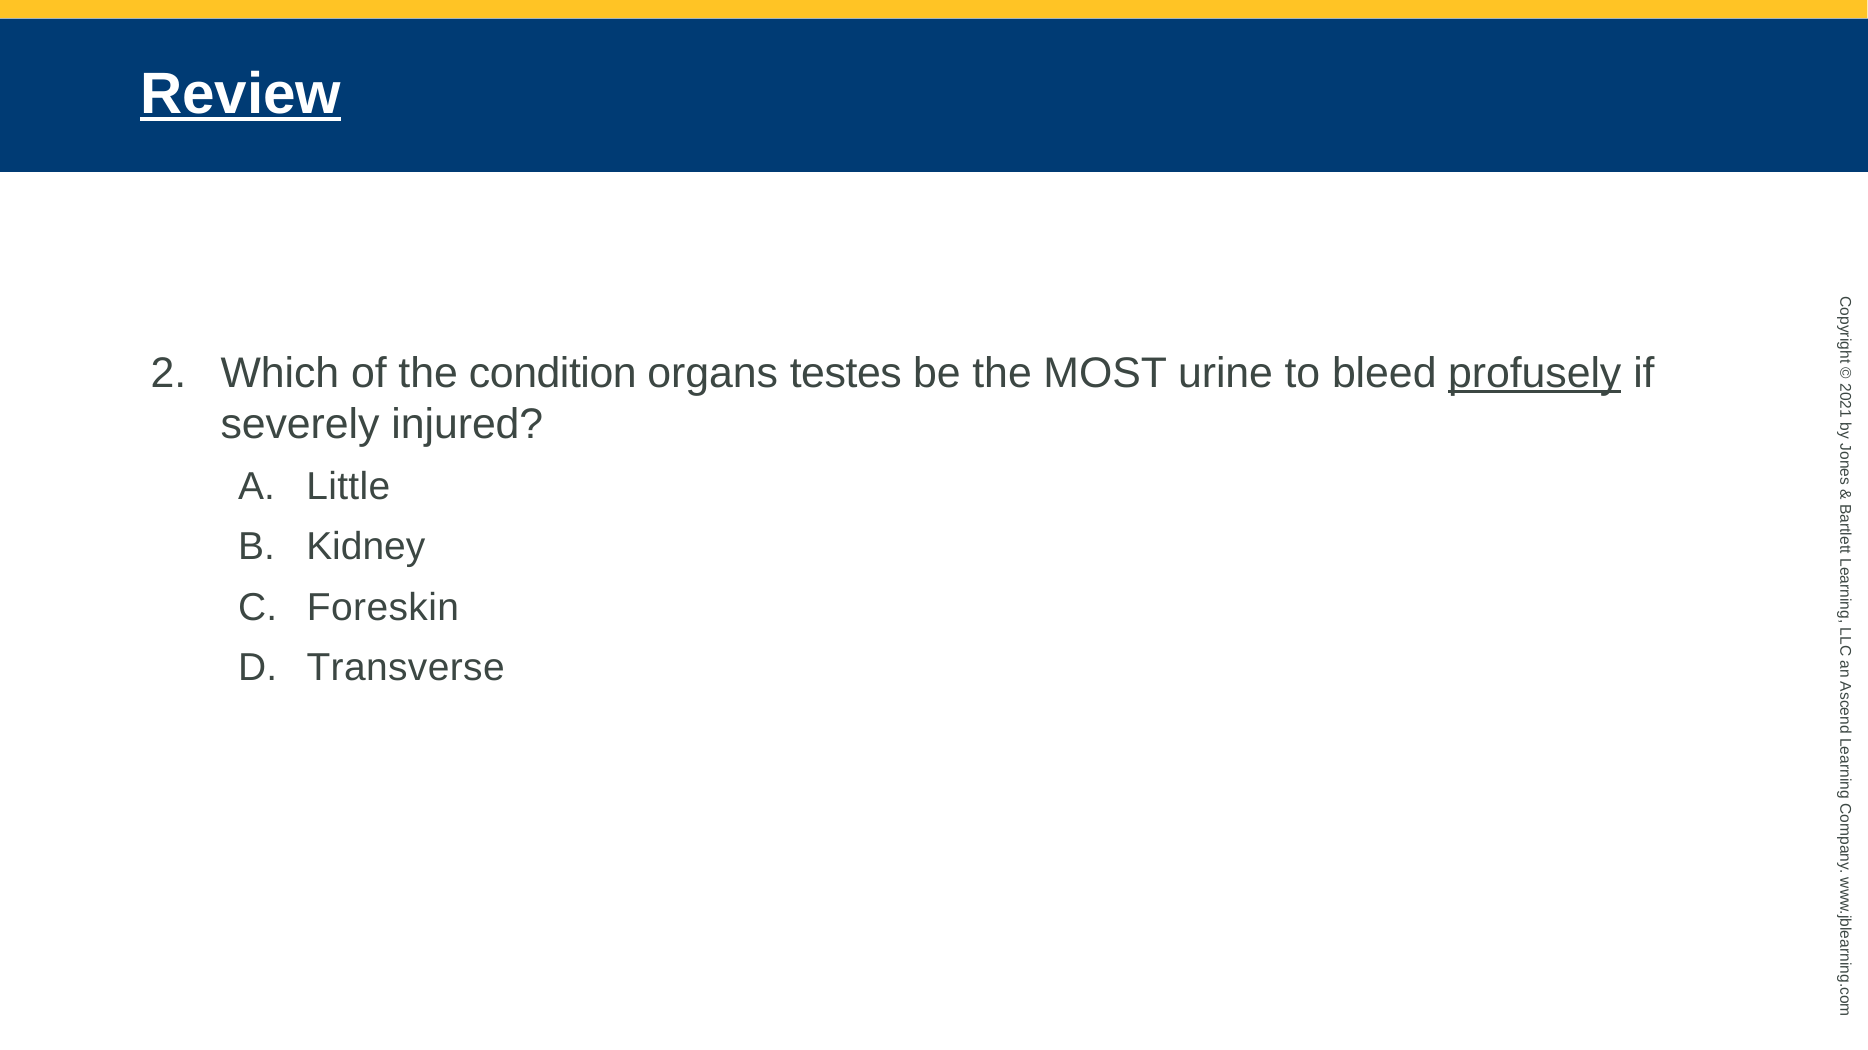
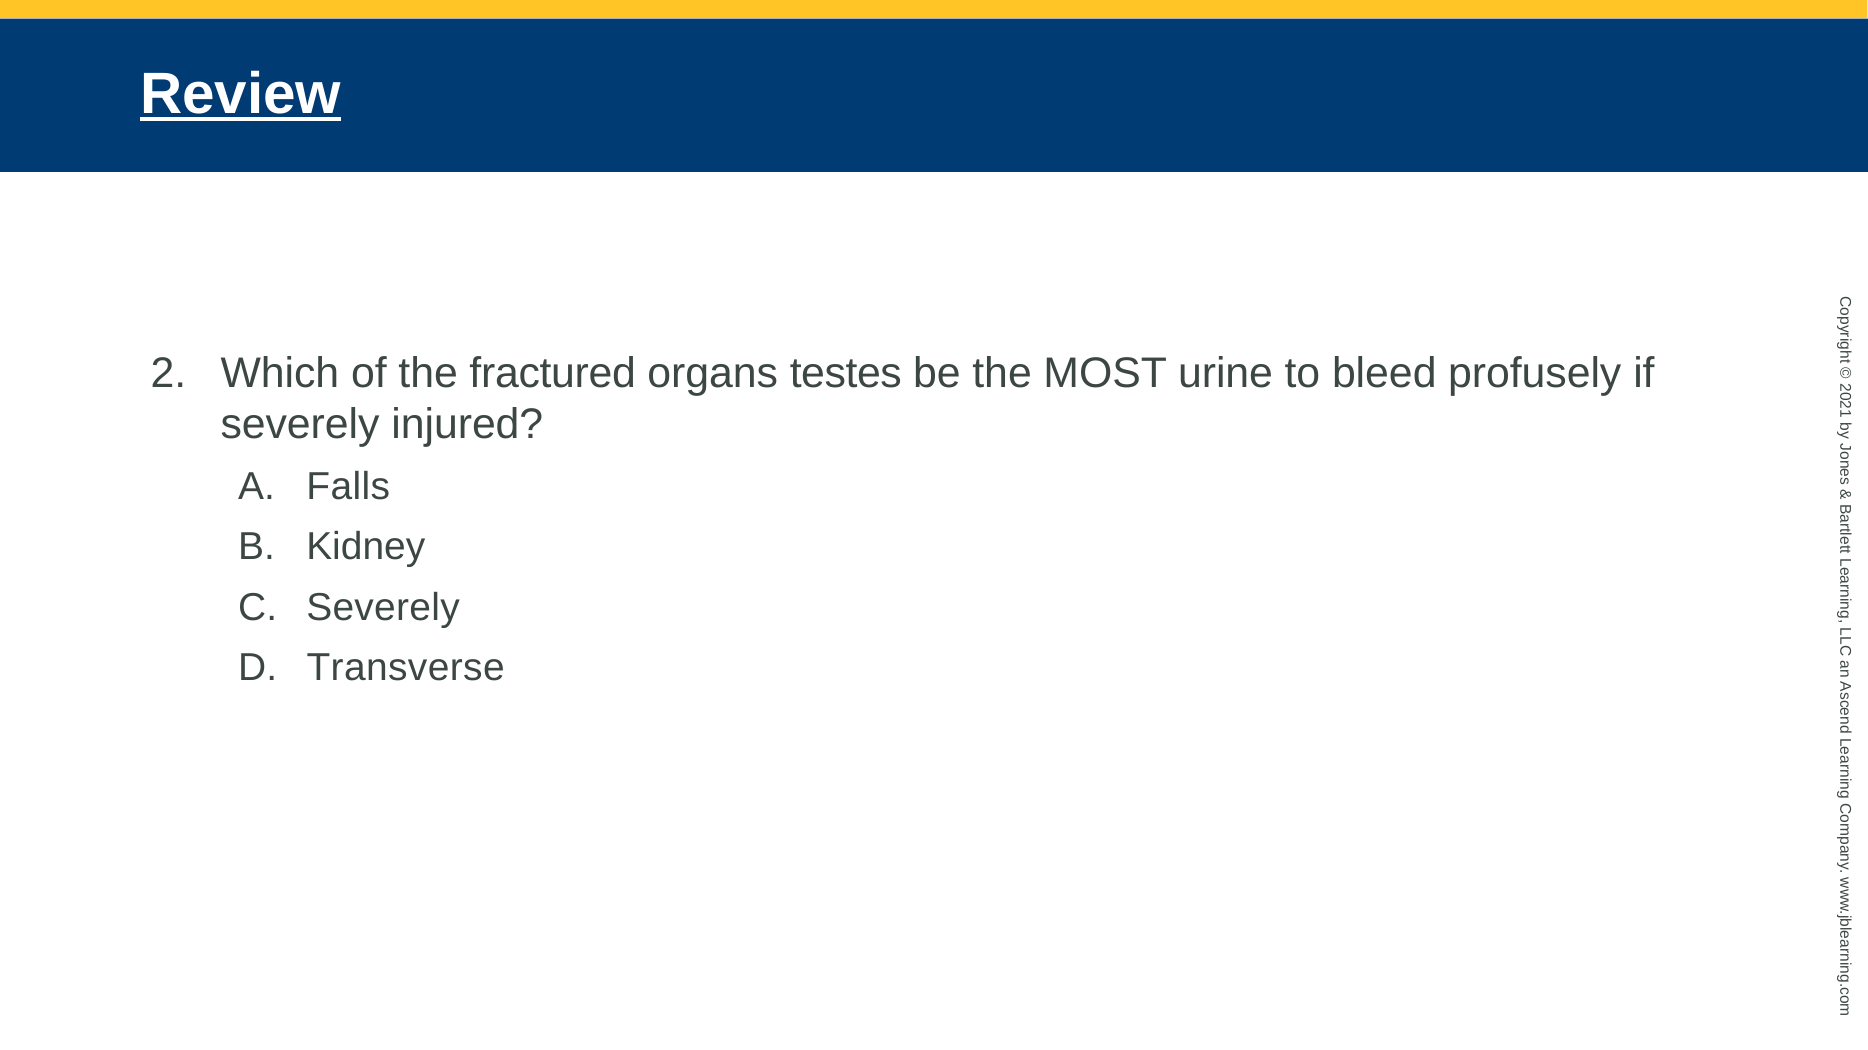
condition: condition -> fractured
profusely underline: present -> none
Little: Little -> Falls
Foreskin at (383, 608): Foreskin -> Severely
